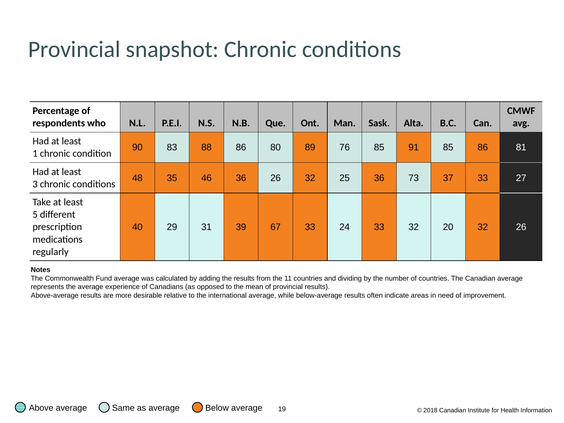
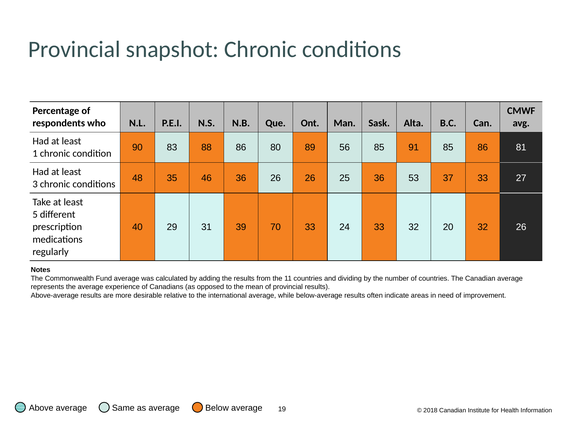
76: 76 -> 56
26 32: 32 -> 26
73: 73 -> 53
67: 67 -> 70
